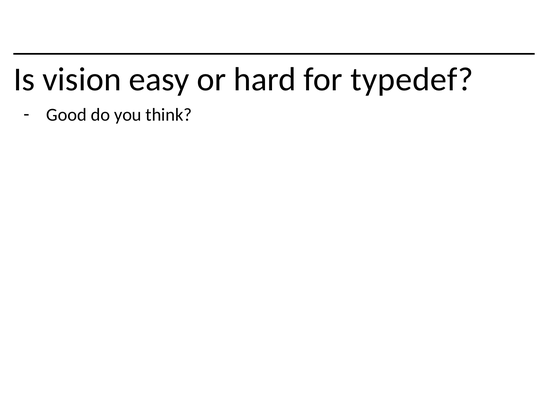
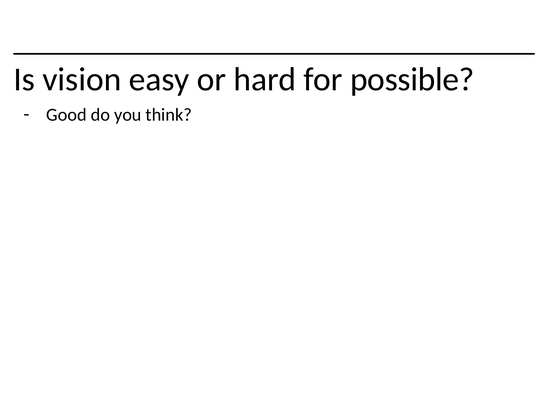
typedef: typedef -> possible
